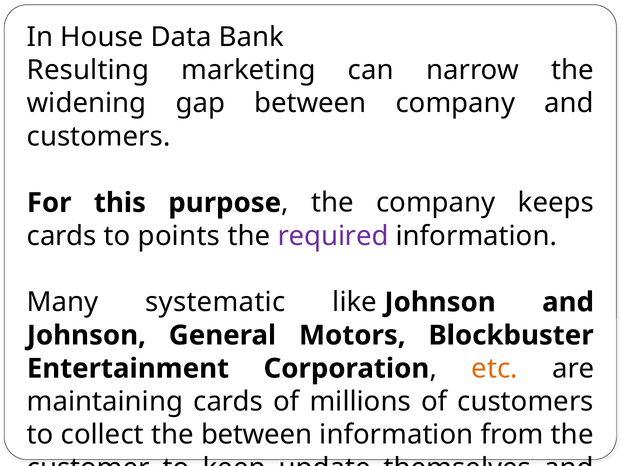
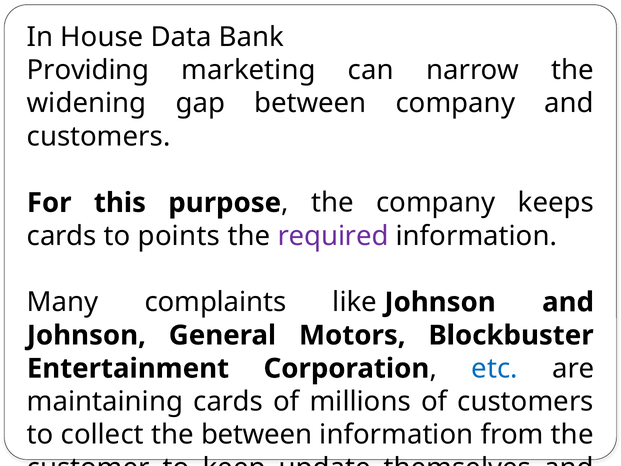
Resulting: Resulting -> Providing
systematic: systematic -> complaints
etc colour: orange -> blue
